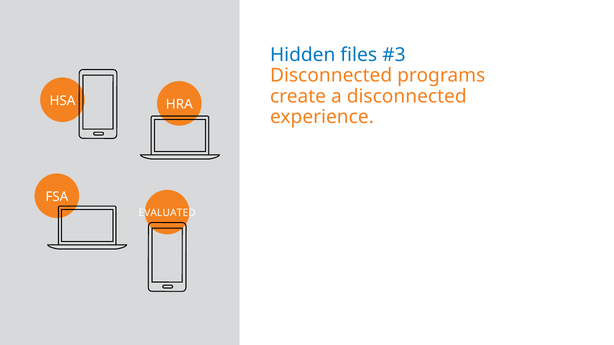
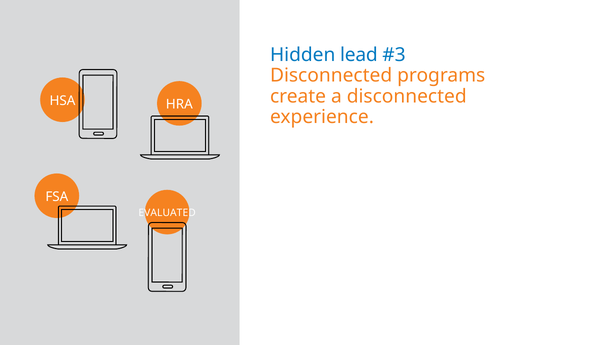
files: files -> lead
